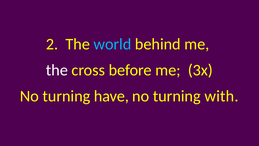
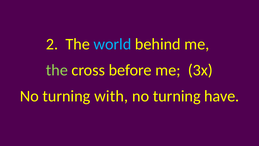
the at (57, 70) colour: white -> light green
have: have -> with
with: with -> have
